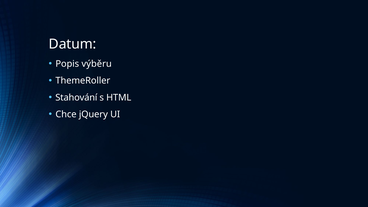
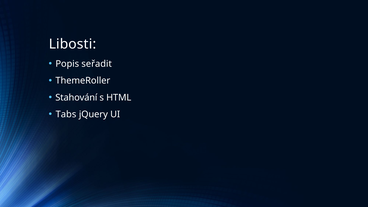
Datum: Datum -> Libosti
výběru: výběru -> seřadit
Chce: Chce -> Tabs
